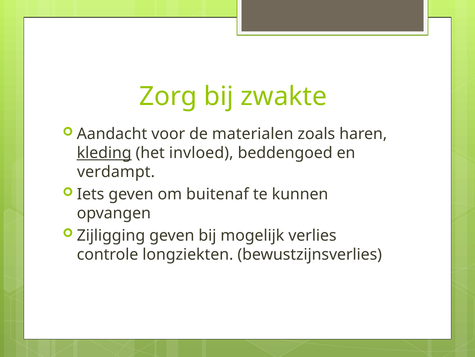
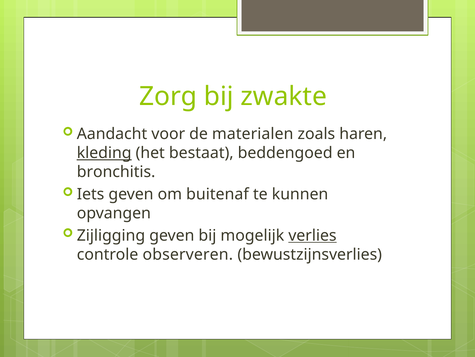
invloed: invloed -> bestaat
verdampt: verdampt -> bronchitis
verlies underline: none -> present
longziekten: longziekten -> observeren
